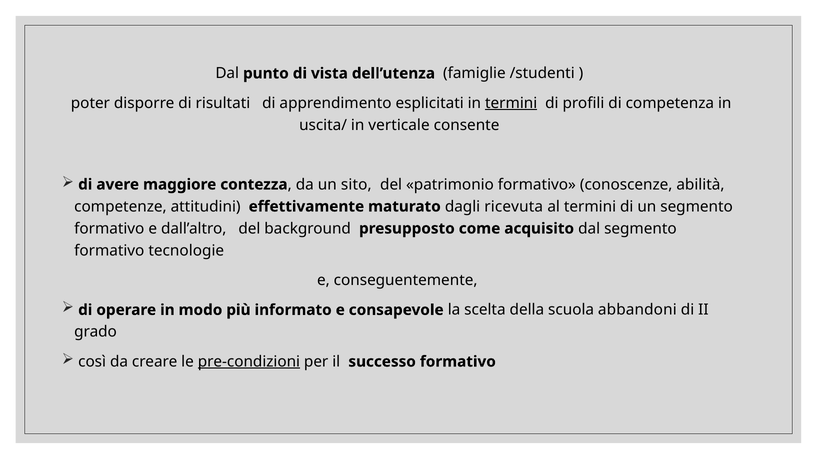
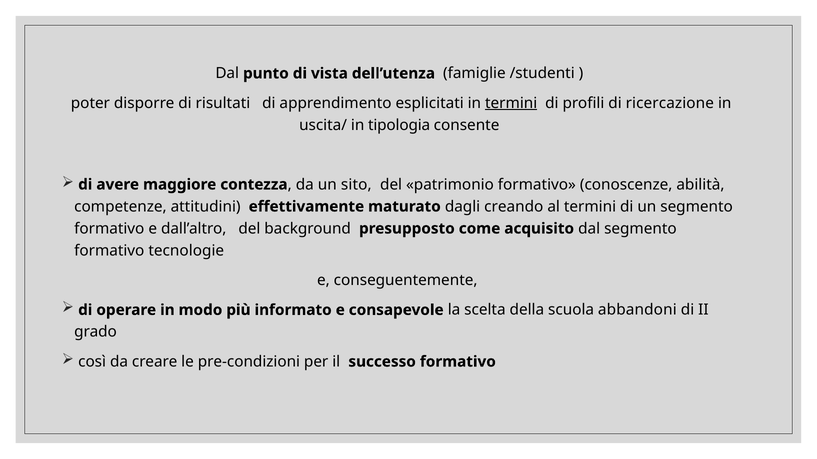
competenza: competenza -> ricercazione
verticale: verticale -> tipologia
ricevuta: ricevuta -> creando
pre-condizioni underline: present -> none
